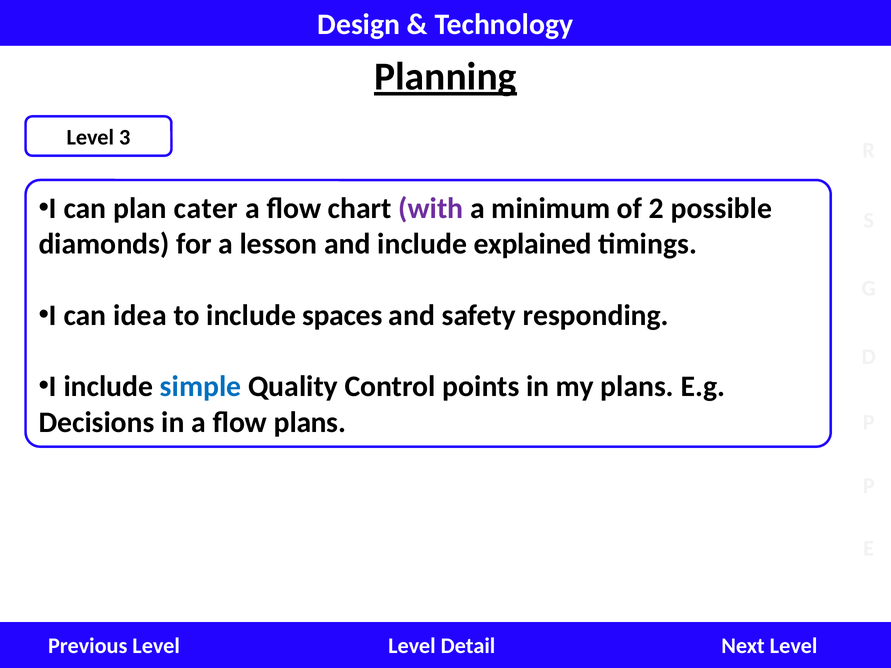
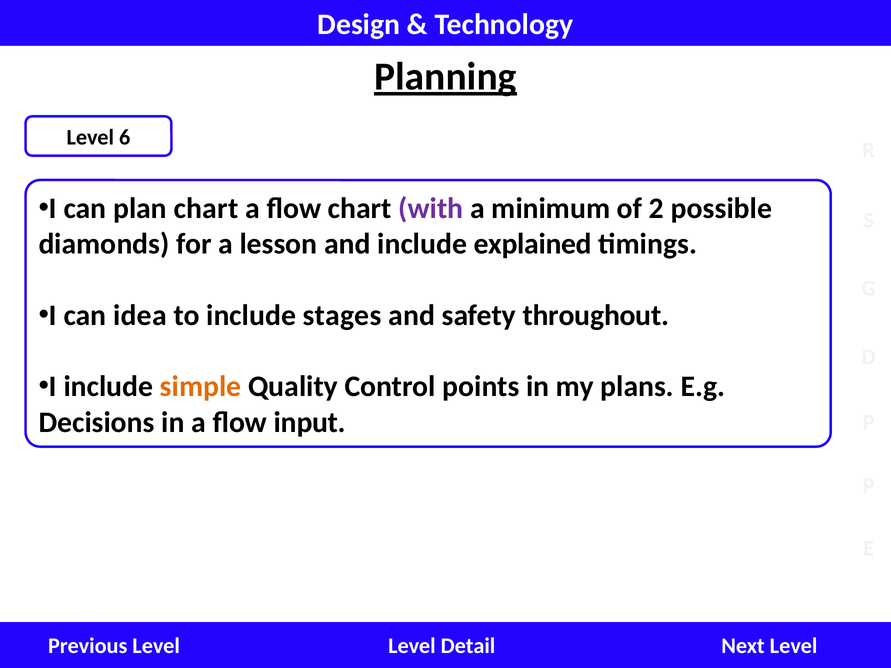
3: 3 -> 6
plan cater: cater -> chart
spaces: spaces -> stages
responding: responding -> throughout
simple colour: blue -> orange
flow plans: plans -> input
